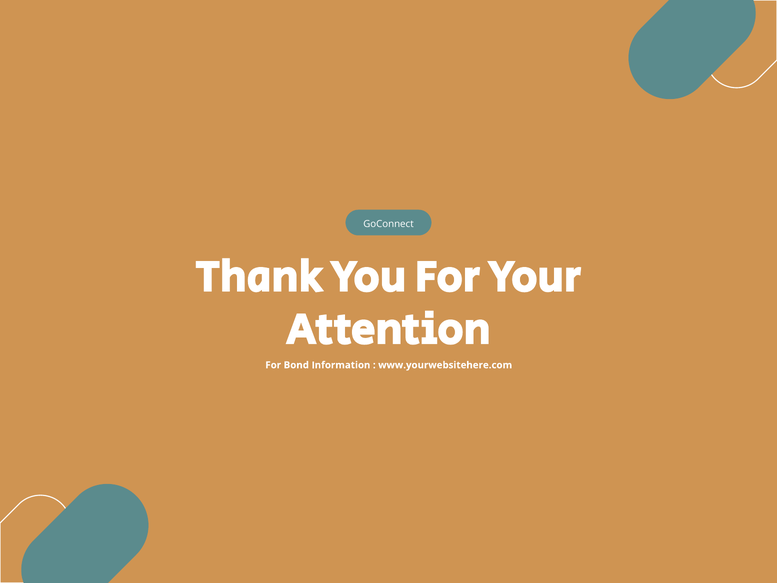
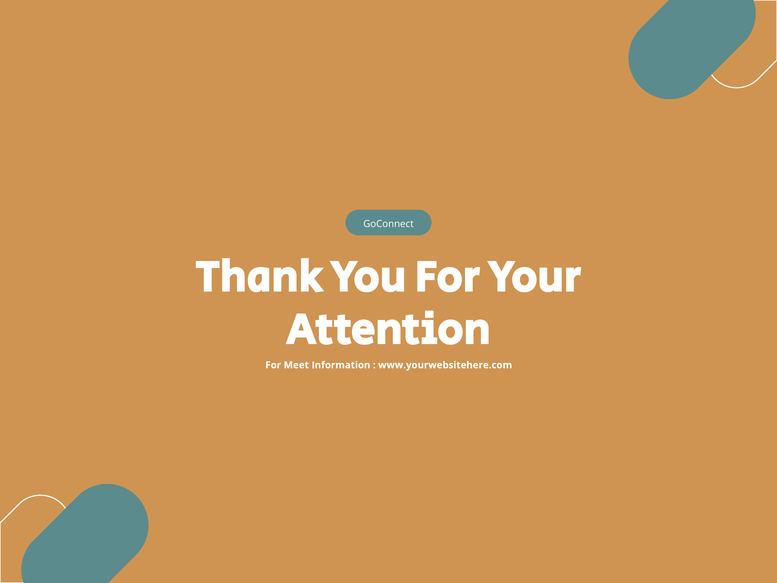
Bond: Bond -> Meet
